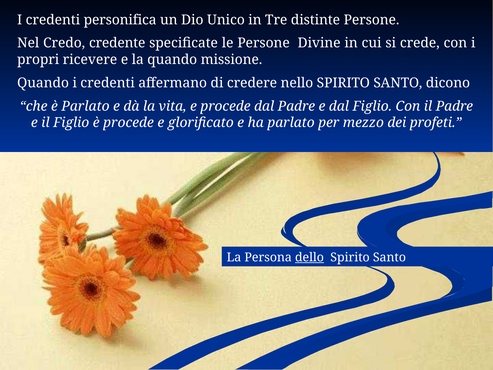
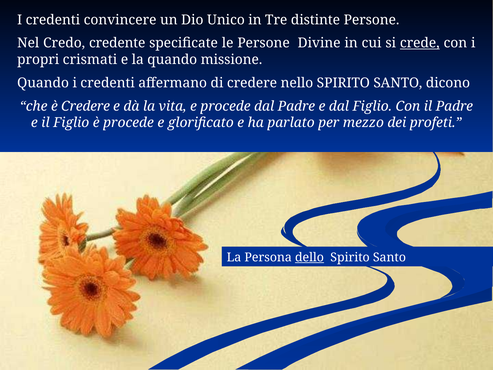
personifica: personifica -> convincere
crede underline: none -> present
ricevere: ricevere -> crismati
è Parlato: Parlato -> Credere
